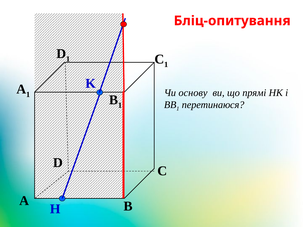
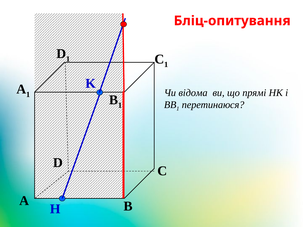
основу: основу -> відома
